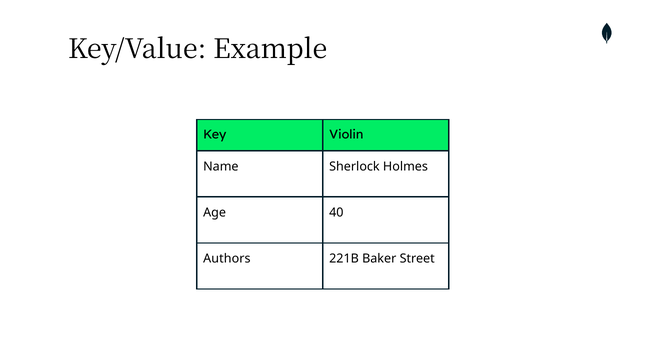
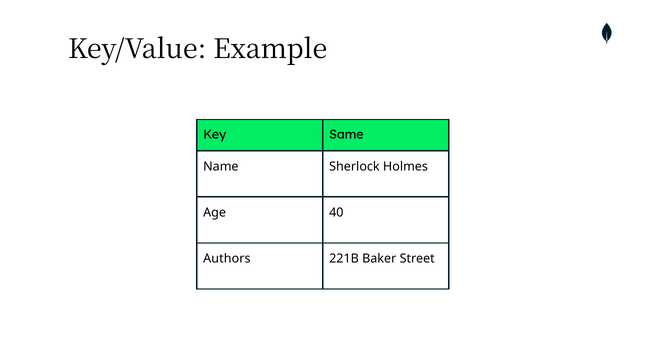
Violin: Violin -> Same
